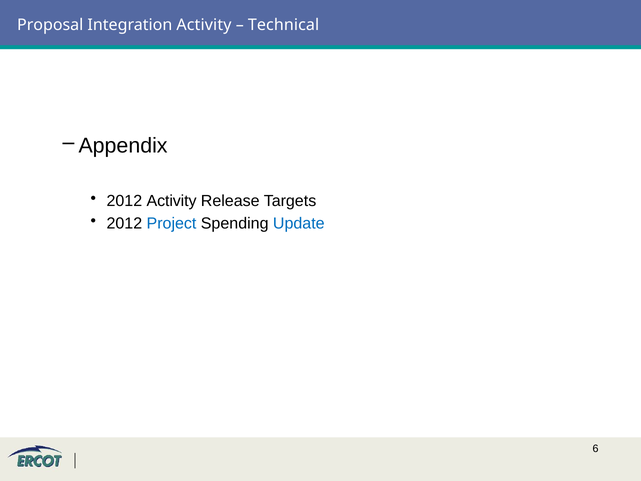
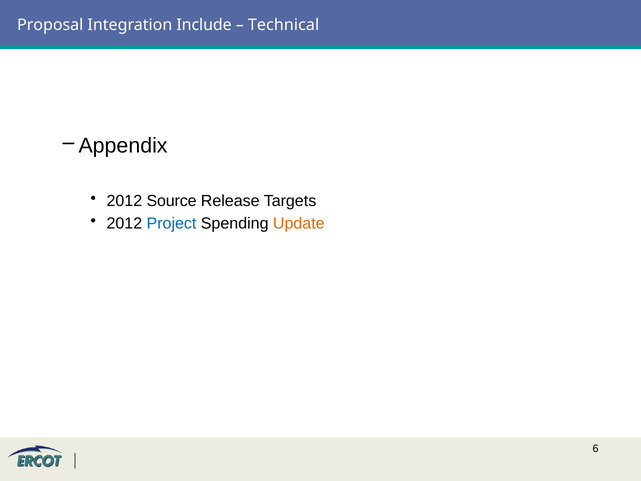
Integration Activity: Activity -> Include
2012 Activity: Activity -> Source
Update colour: blue -> orange
